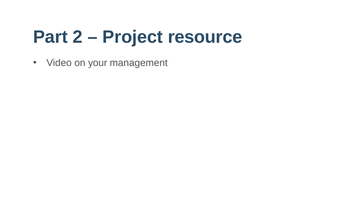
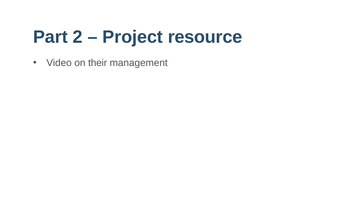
your: your -> their
